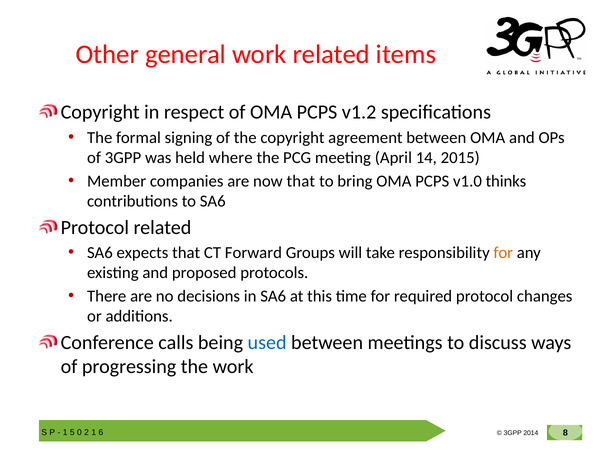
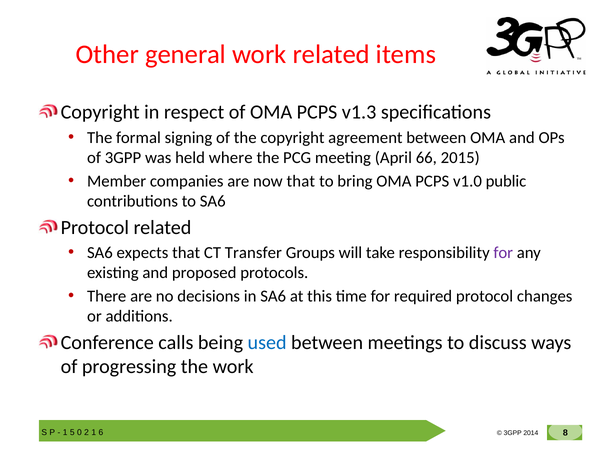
v1.2: v1.2 -> v1.3
14: 14 -> 66
thinks: thinks -> public
Forward: Forward -> Transfer
for at (503, 253) colour: orange -> purple
